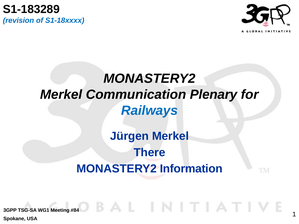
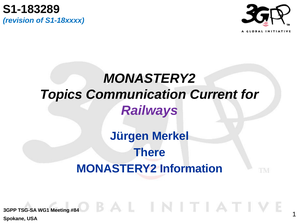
Merkel at (61, 95): Merkel -> Topics
Plenary: Plenary -> Current
Railways colour: blue -> purple
